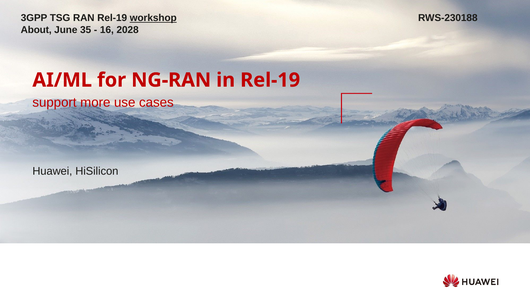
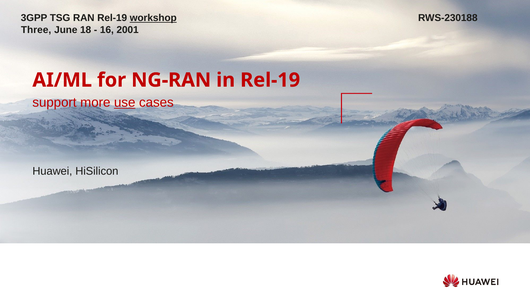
About: About -> Three
35: 35 -> 18
2028: 2028 -> 2001
use underline: none -> present
